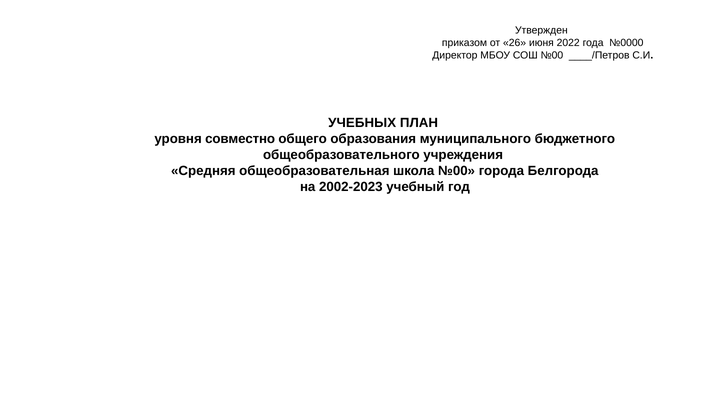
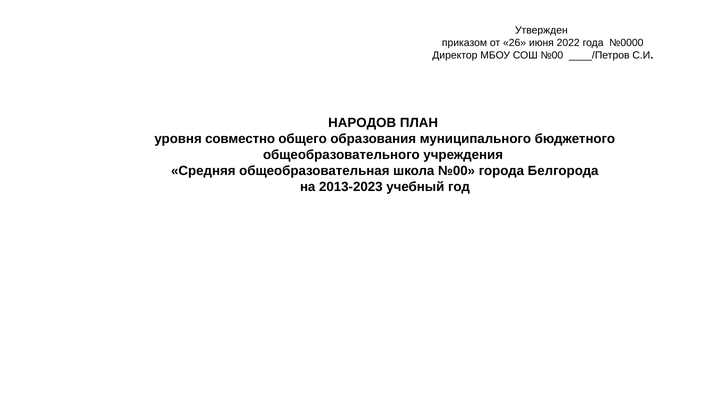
УЧЕБНЫХ: УЧЕБНЫХ -> НАРОДОВ
2002-2023: 2002-2023 -> 2013-2023
